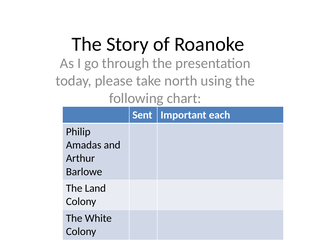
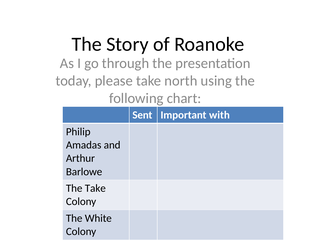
each: each -> with
The Land: Land -> Take
